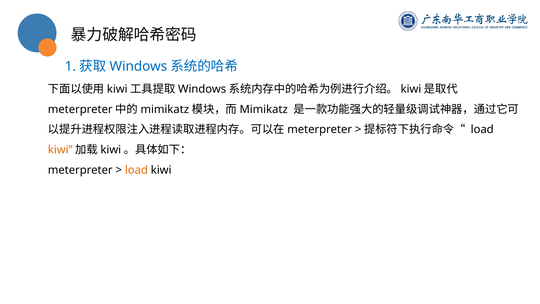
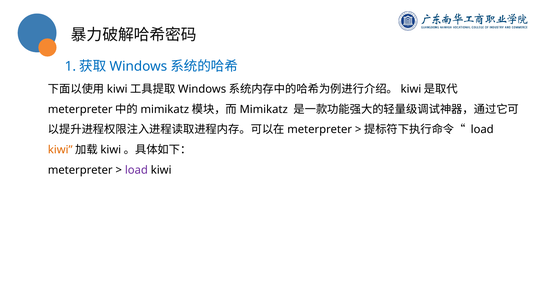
load at (136, 170) colour: orange -> purple
